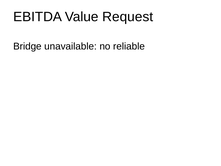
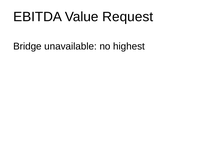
reliable: reliable -> highest
